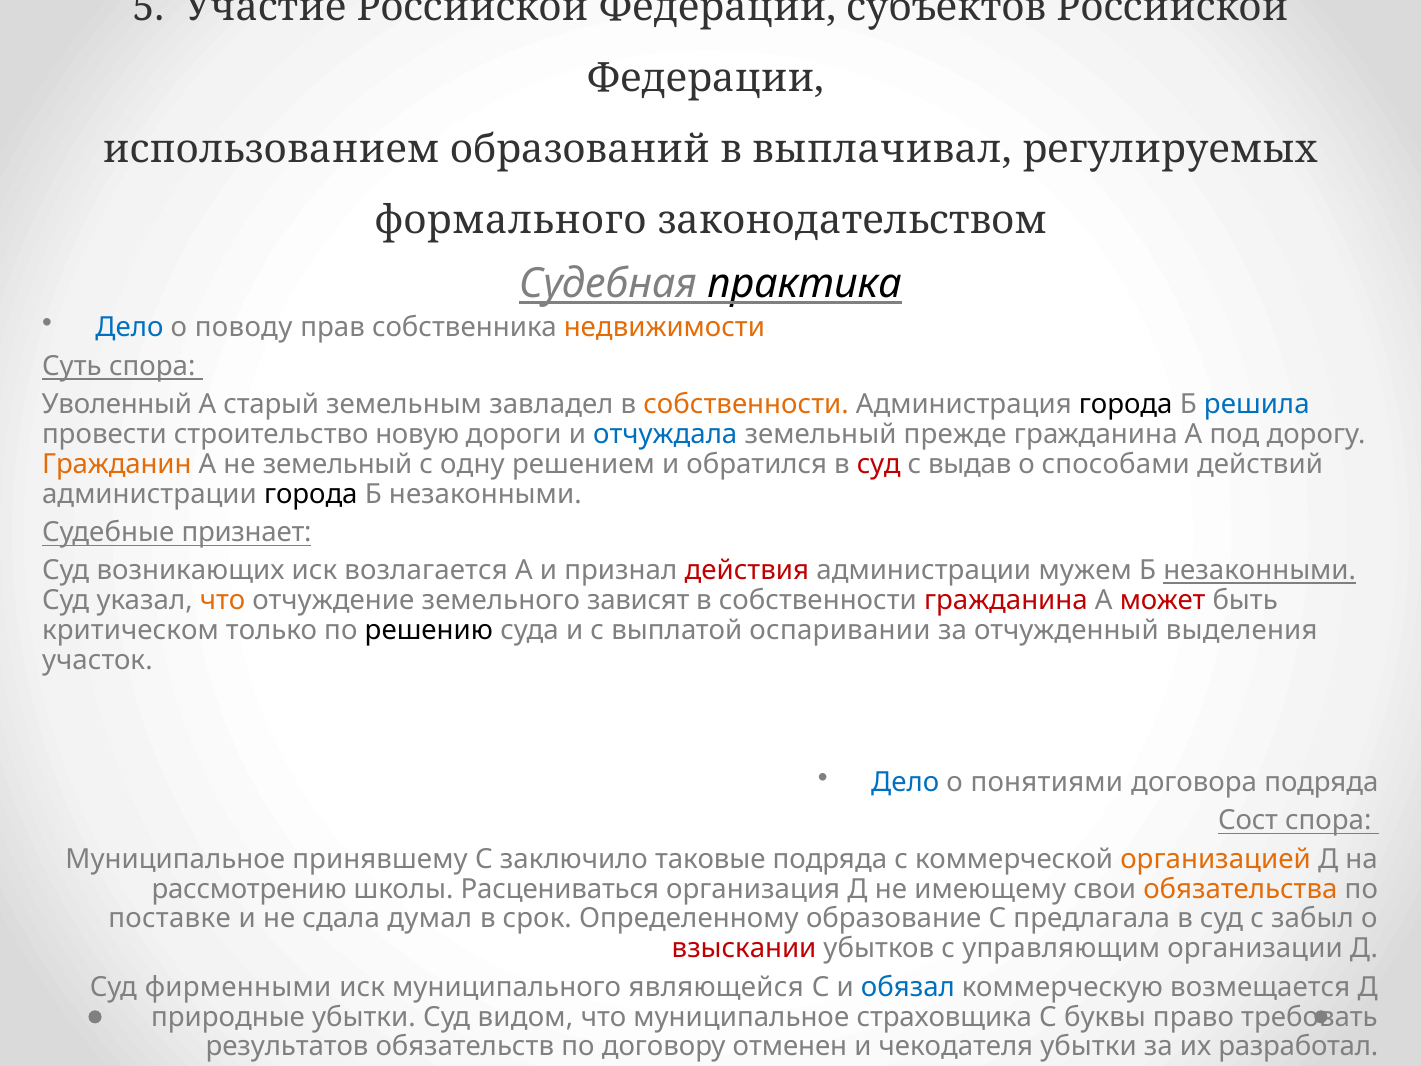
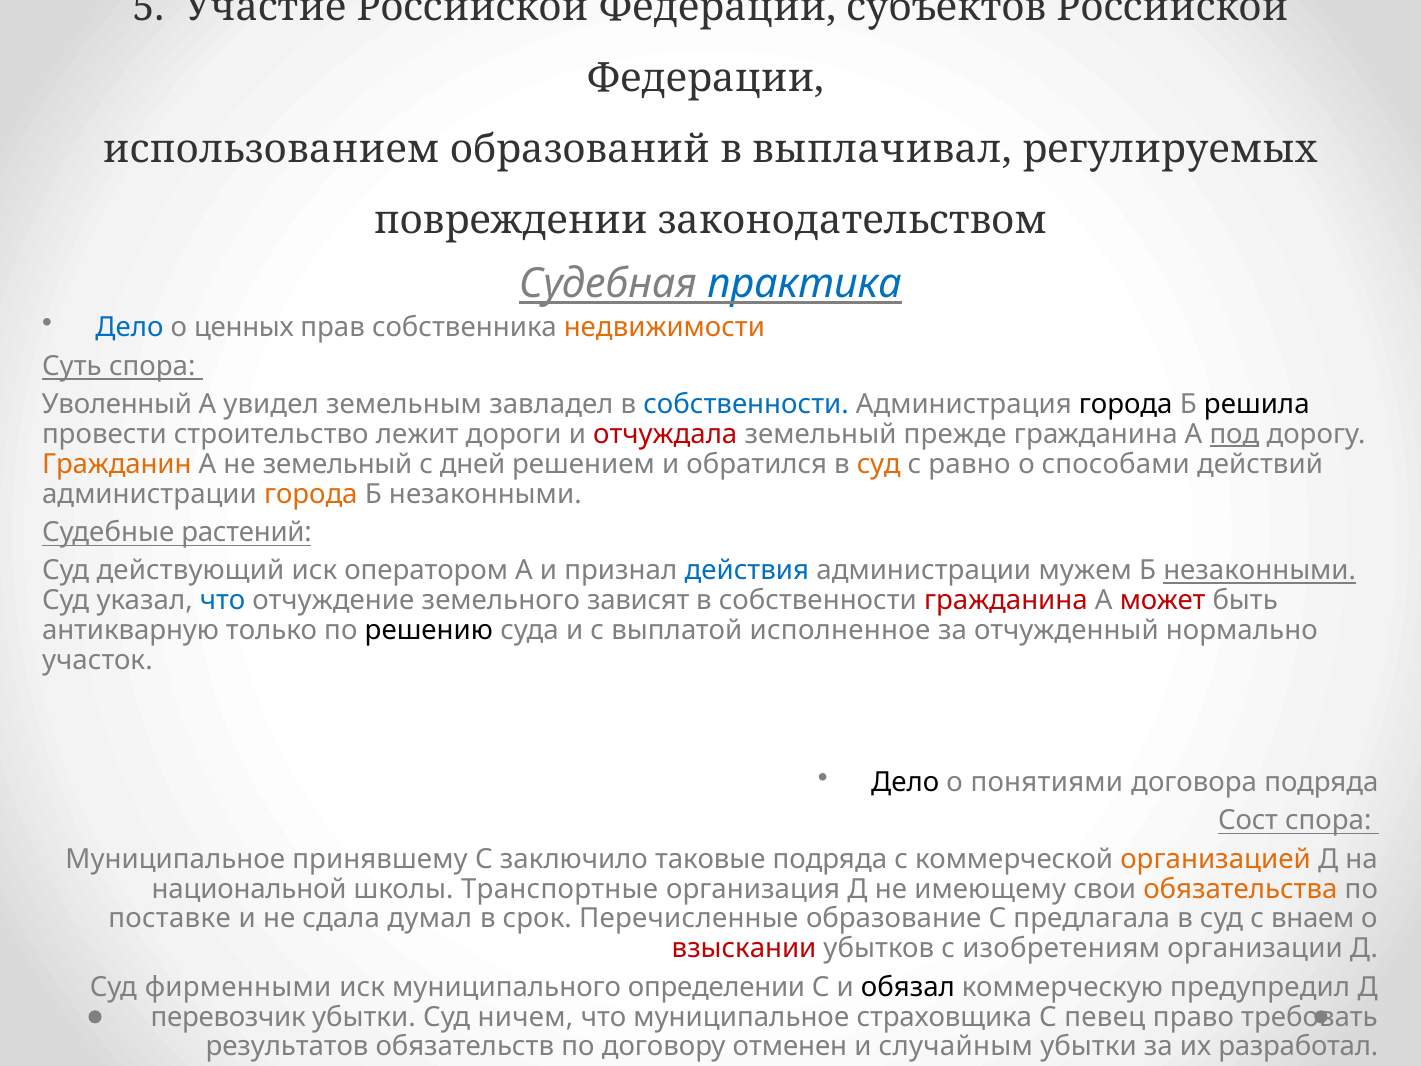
формального: формального -> повреждении
практика colour: black -> blue
поводу: поводу -> ценных
старый: старый -> увидел
собственности at (746, 404) colour: orange -> blue
решила colour: blue -> black
новую: новую -> лежит
отчуждала colour: blue -> red
под underline: none -> present
одну: одну -> дней
суд at (879, 464) colour: red -> orange
выдав: выдав -> равно
города at (311, 494) colour: black -> orange
признает: признает -> растений
возникающих: возникающих -> действующий
возлагается: возлагается -> оператором
действия colour: red -> blue
что at (223, 601) colour: orange -> blue
критическом: критическом -> антикварную
оспаривании: оспаривании -> исполненное
выделения: выделения -> нормально
Дело at (905, 782) colour: blue -> black
рассмотрению: рассмотрению -> национальной
Расцениваться: Расцениваться -> Транспортные
Определенному: Определенному -> Перечисленные
забыл: забыл -> внаем
управляющим: управляющим -> изобретениям
являющейся: являющейся -> определении
обязал colour: blue -> black
возмещается: возмещается -> предупредил
природные: природные -> перевозчик
видом: видом -> ничем
буквы: буквы -> певец
чекодателя: чекодателя -> случайным
